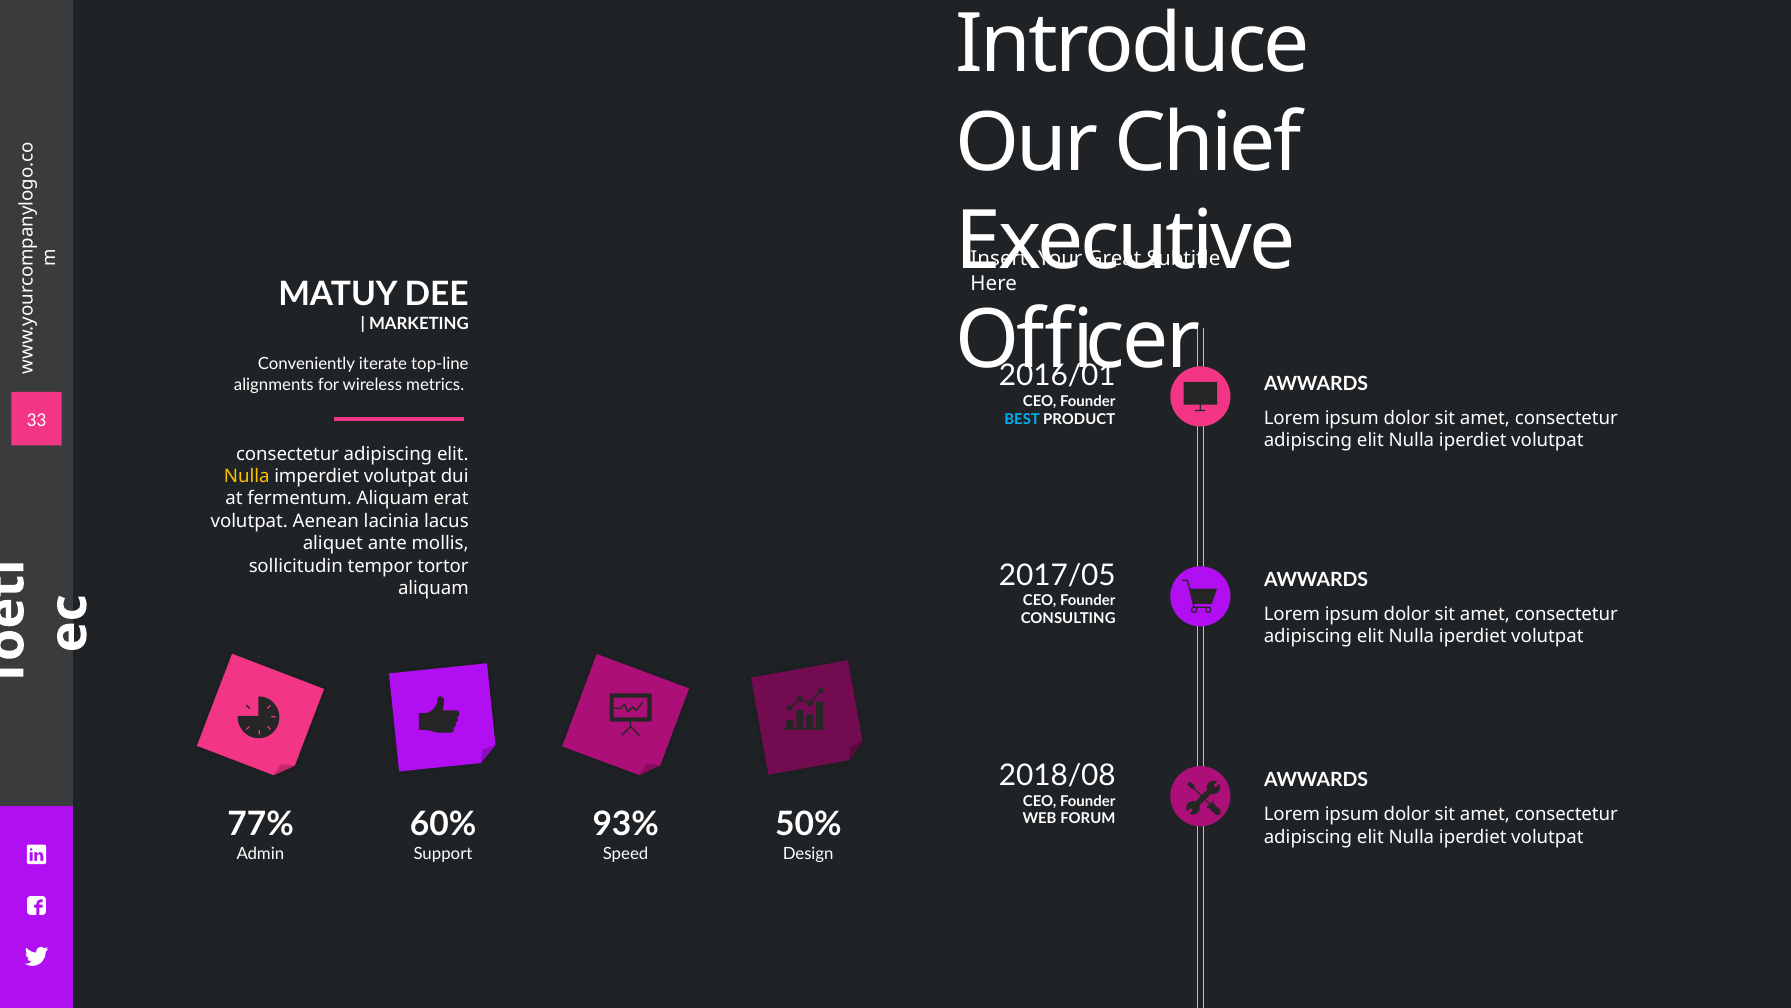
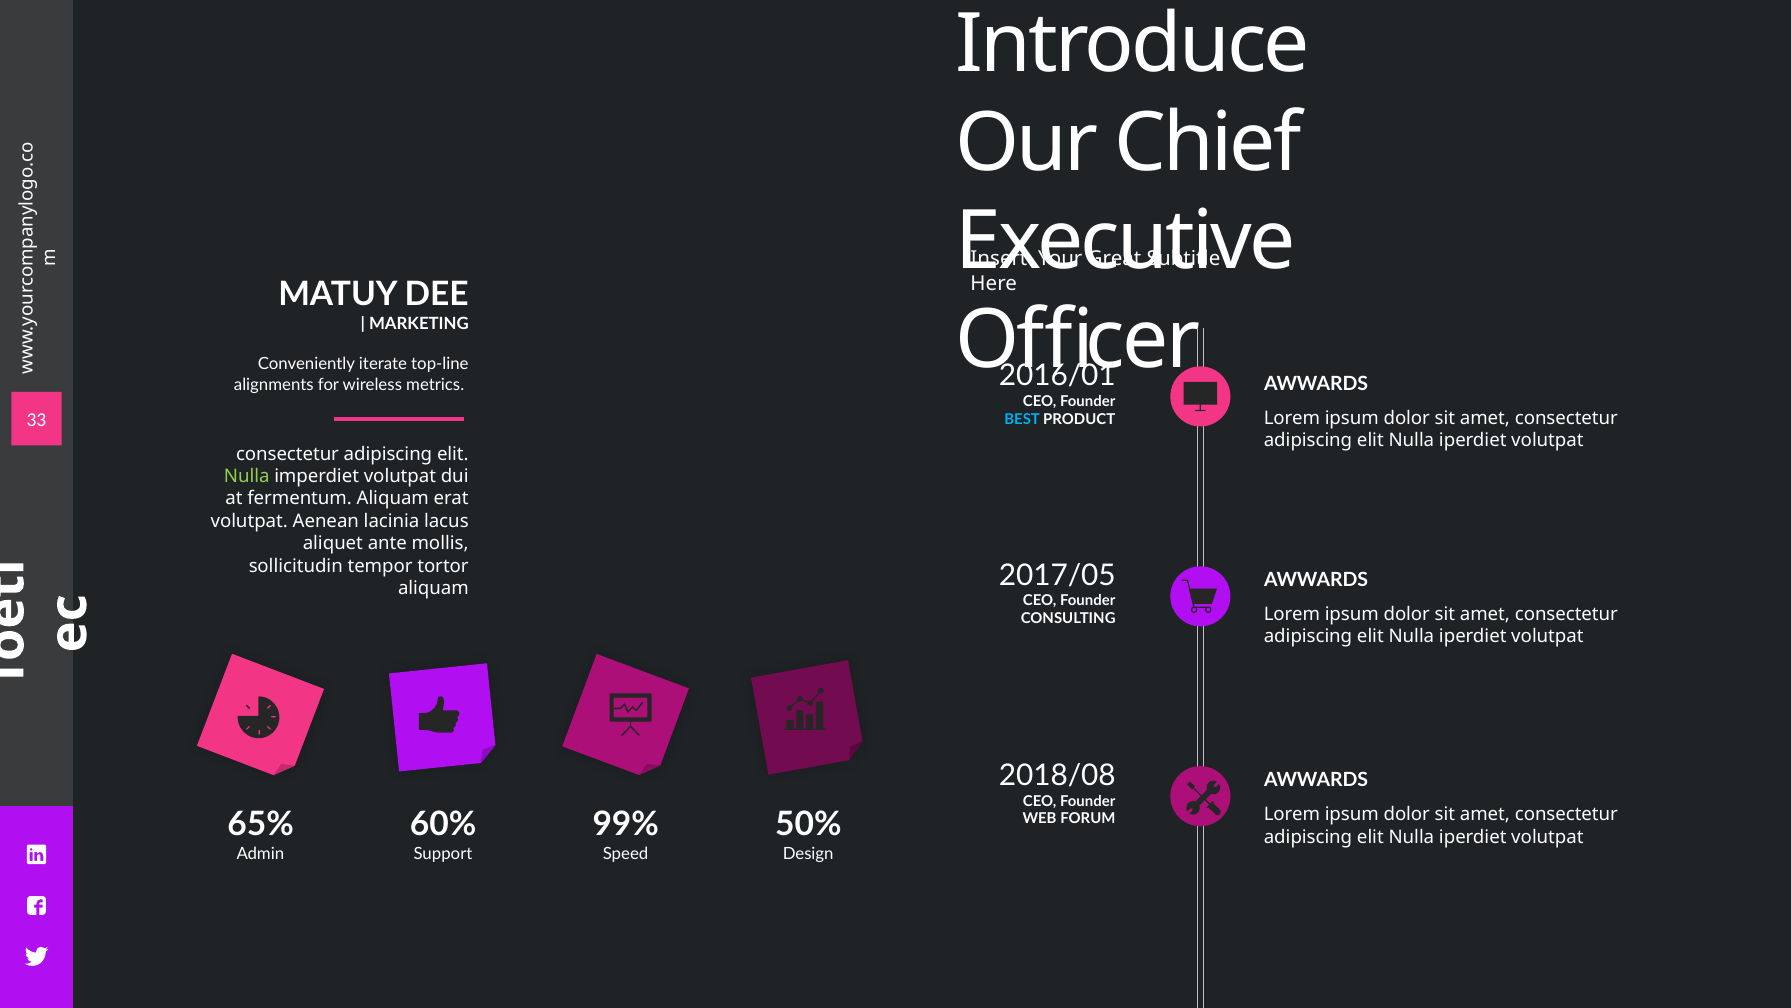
Nulla at (247, 476) colour: yellow -> light green
77%: 77% -> 65%
93%: 93% -> 99%
